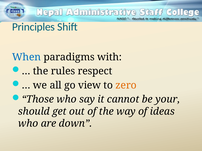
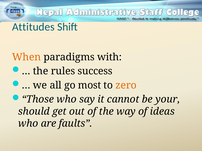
Principles: Principles -> Attitudes
When colour: blue -> orange
respect: respect -> success
view: view -> most
down: down -> faults
